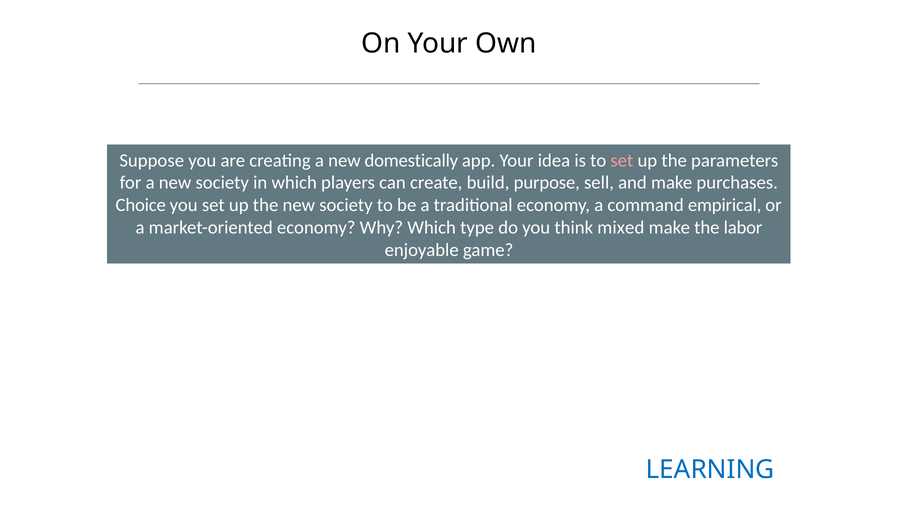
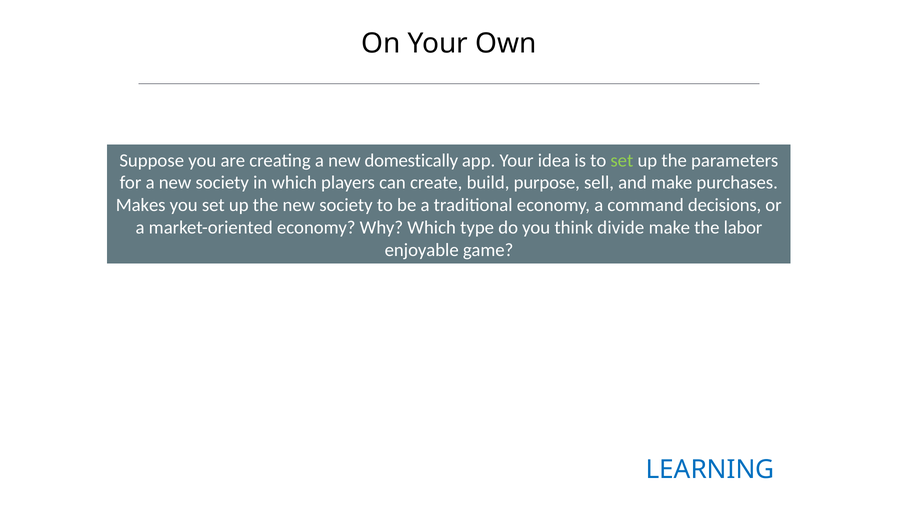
set at (622, 160) colour: pink -> light green
Choice: Choice -> Makes
empirical: empirical -> decisions
mixed: mixed -> divide
